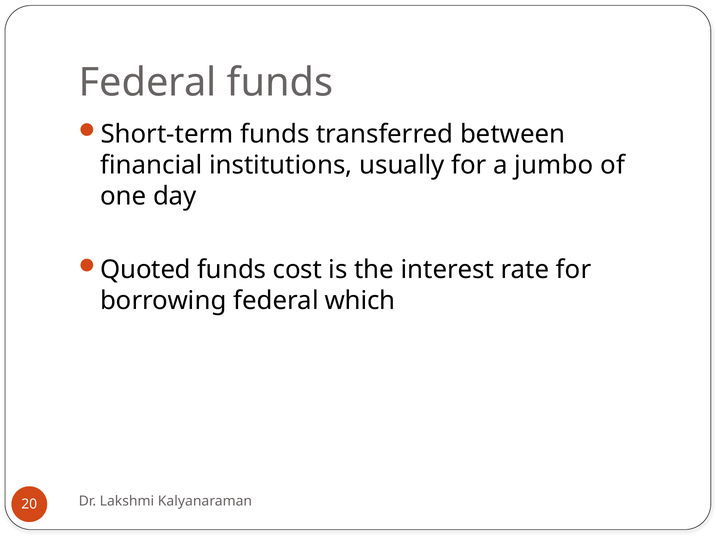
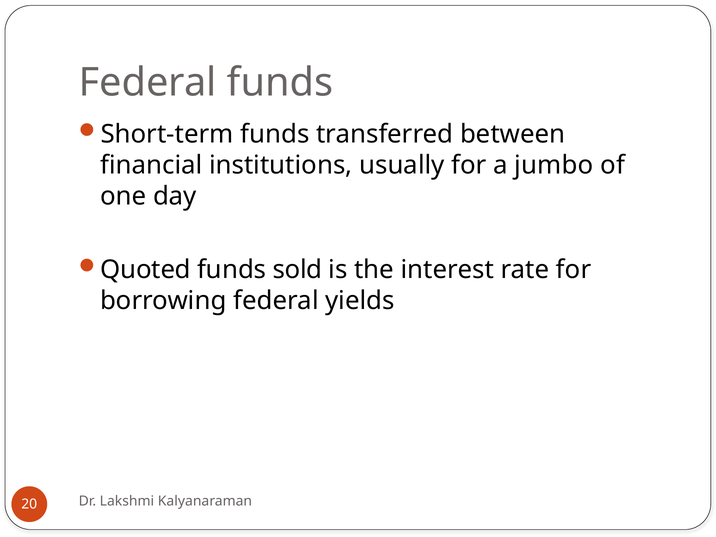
cost: cost -> sold
which: which -> yields
